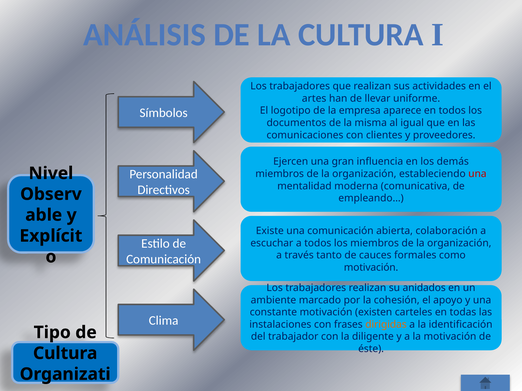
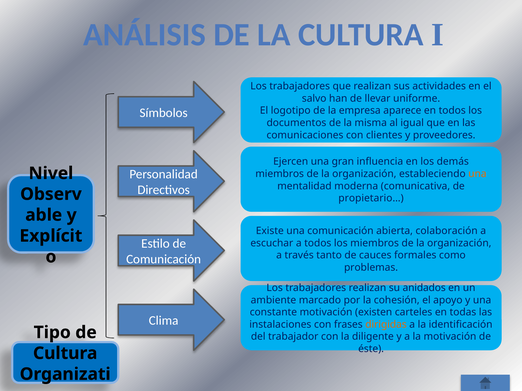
artes: artes -> salvo
una at (477, 174) colour: red -> orange
empleando…: empleando… -> propietario…
motivación at (371, 268): motivación -> problemas
